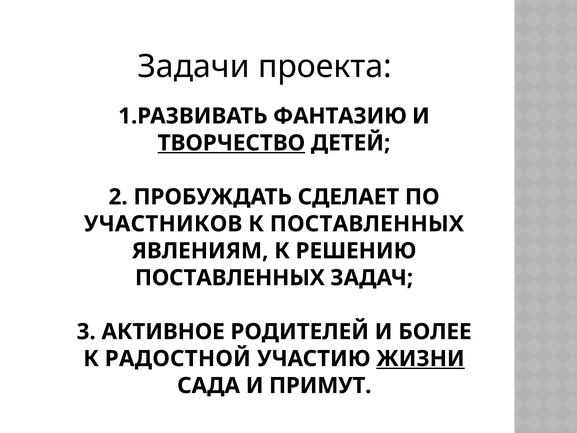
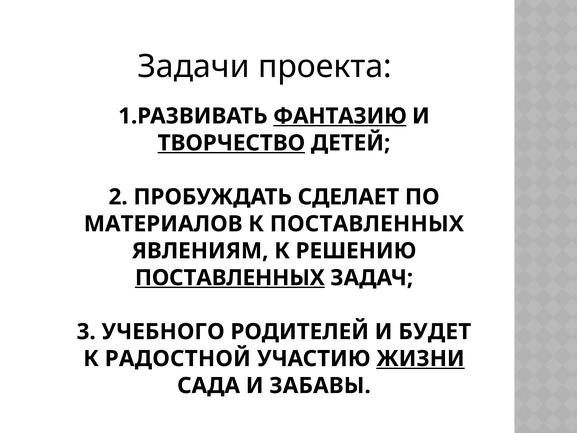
ФАНТАЗИЮ underline: none -> present
УЧАСТНИКОВ: УЧАСТНИКОВ -> МАТЕРИАЛОВ
ПОСТАВЛЕННЫХ at (230, 278) underline: none -> present
АКТИВНОЕ: АКТИВНОЕ -> УЧЕБНОГО
БОЛЕЕ: БОЛЕЕ -> БУДЕТ
ПРИМУТ: ПРИМУТ -> ЗАБАВЫ
